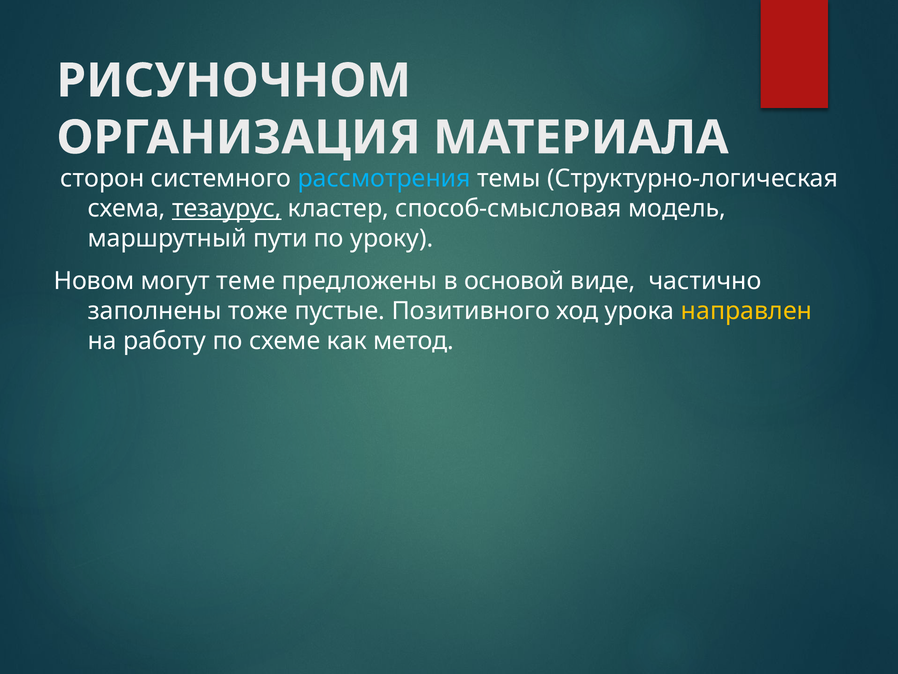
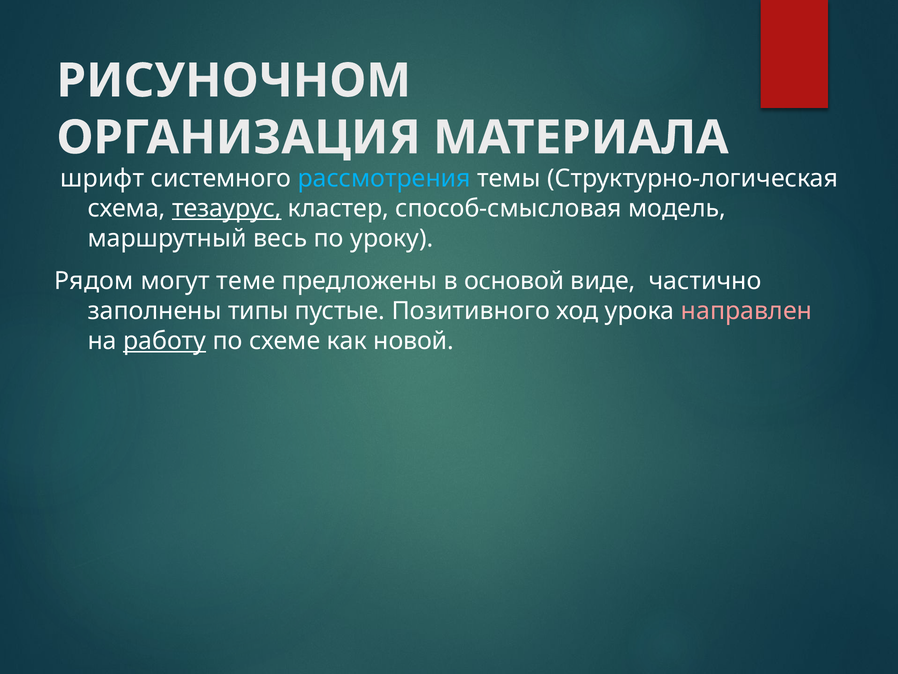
сторон: сторон -> шрифт
пути: пути -> весь
Новом: Новом -> Рядом
тоже: тоже -> типы
направлен colour: yellow -> pink
работу underline: none -> present
метод: метод -> новой
